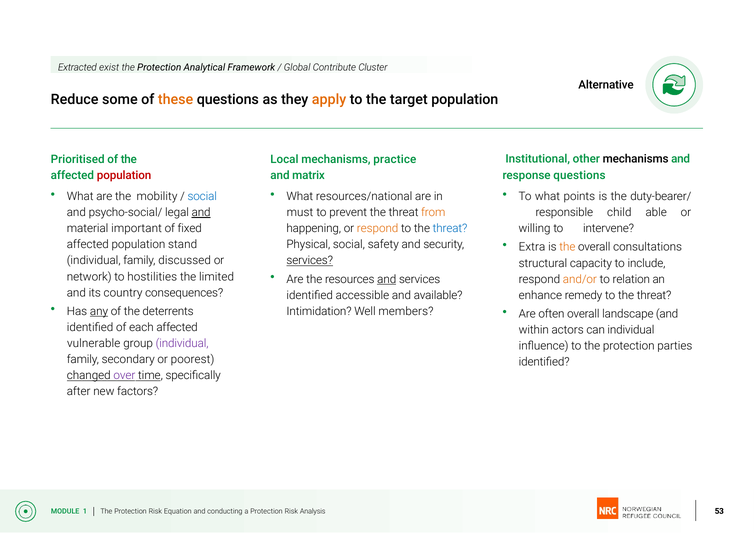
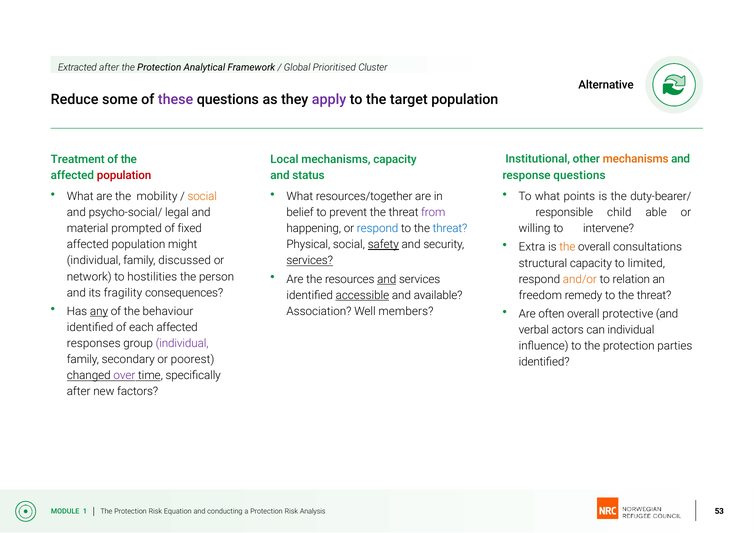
Extracted exist: exist -> after
Contribute: Contribute -> Prioritised
these colour: orange -> purple
apply colour: orange -> purple
mechanisms at (636, 159) colour: black -> orange
Prioritised: Prioritised -> Treatment
mechanisms practice: practice -> capacity
matrix: matrix -> status
social at (202, 197) colour: blue -> orange
resources/national: resources/national -> resources/together
and at (201, 213) underline: present -> none
must: must -> belief
from colour: orange -> purple
important: important -> prompted
respond at (378, 229) colour: orange -> blue
safety underline: none -> present
stand: stand -> might
include: include -> limited
limited: limited -> person
country: country -> fragility
accessible underline: none -> present
enhance: enhance -> freedom
deterrents: deterrents -> behaviour
Intimidation: Intimidation -> Association
landscape: landscape -> protective
within: within -> verbal
vulnerable: vulnerable -> responses
